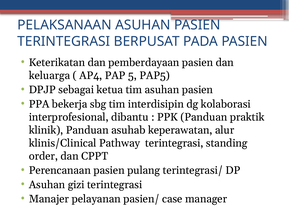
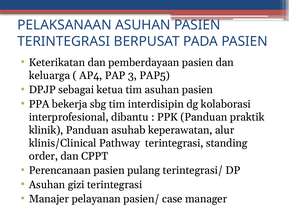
5: 5 -> 3
